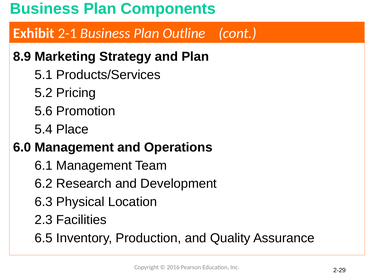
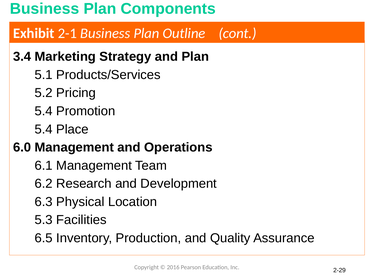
8.9: 8.9 -> 3.4
5.6 at (44, 111): 5.6 -> 5.4
2.3: 2.3 -> 5.3
